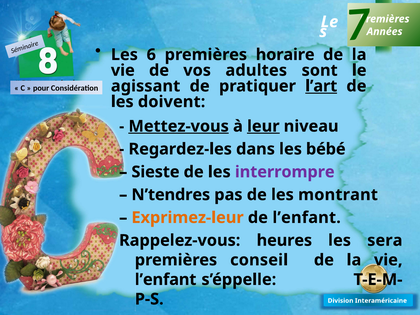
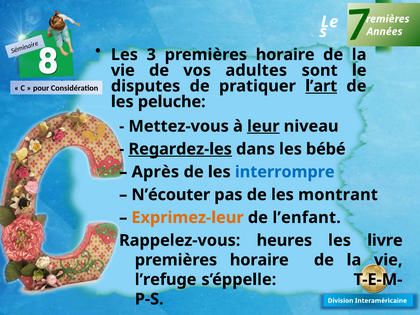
6: 6 -> 3
agissant: agissant -> disputes
doivent: doivent -> peluche
Mettez-vous underline: present -> none
Regardez-les underline: none -> present
Sieste: Sieste -> Après
interrompre colour: purple -> blue
N’tendres: N’tendres -> N’écouter
sera: sera -> livre
conseil at (259, 260): conseil -> horaire
l’enfant at (166, 280): l’enfant -> l’refuge
